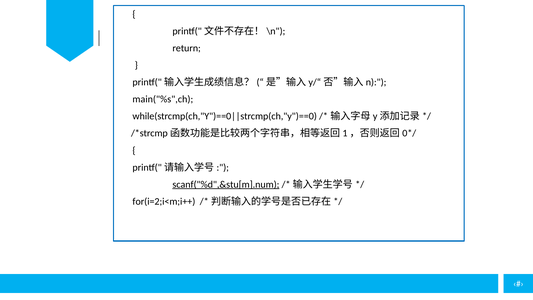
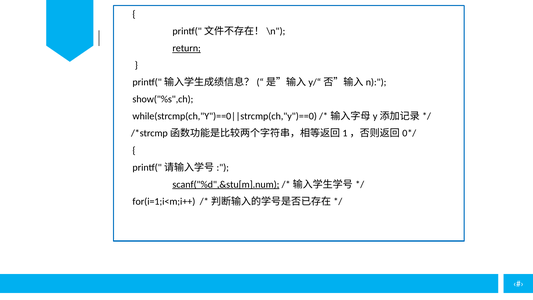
return underline: none -> present
main("%s",ch: main("%s",ch -> show("%s",ch
for(i=2;i<m;i++: for(i=2;i<m;i++ -> for(i=1;i<m;i++
